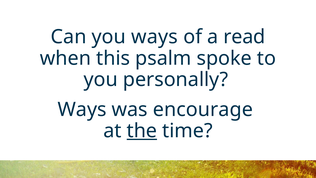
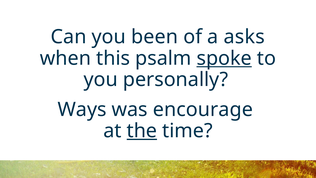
you ways: ways -> been
read: read -> asks
spoke underline: none -> present
